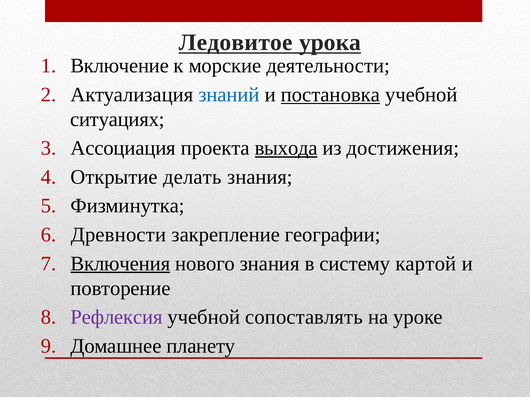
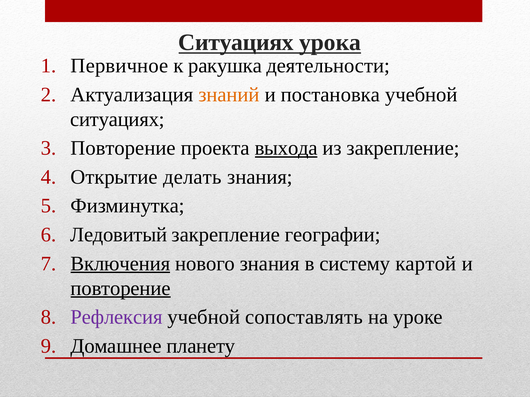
Ледовитое at (236, 43): Ледовитое -> Ситуациях
Включение: Включение -> Первичное
морские: морские -> ракушка
знаний colour: blue -> orange
постановка underline: present -> none
Ассоциация at (123, 148): Ассоциация -> Повторение
из достижения: достижения -> закрепление
Древности: Древности -> Ледовитый
повторение at (121, 289) underline: none -> present
